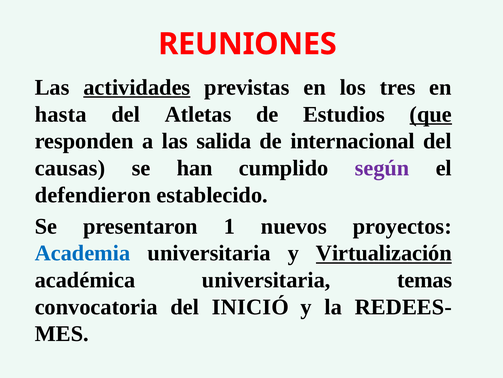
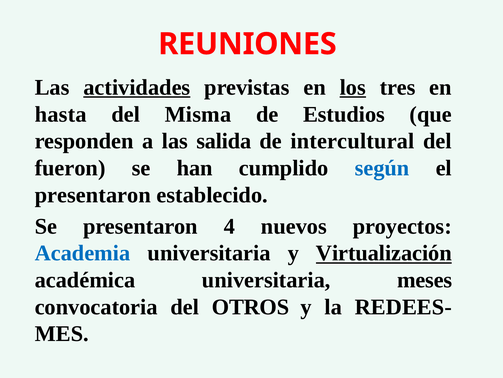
los underline: none -> present
Atletas: Atletas -> Misma
que underline: present -> none
internacional: internacional -> intercultural
causas: causas -> fueron
según colour: purple -> blue
defendieron at (93, 195): defendieron -> presentaron
1: 1 -> 4
temas: temas -> meses
INICIÓ: INICIÓ -> OTROS
